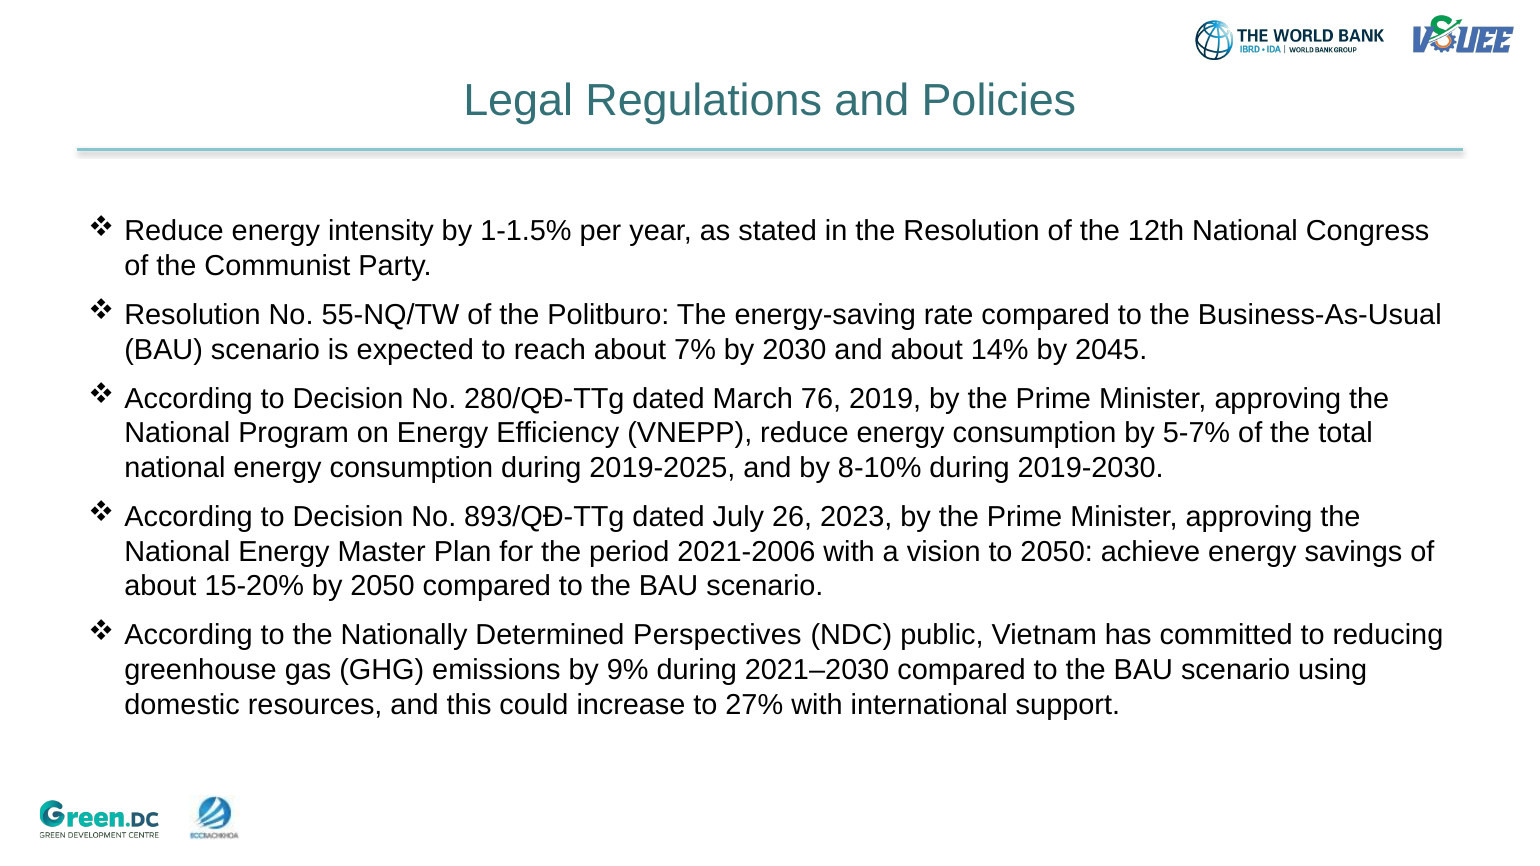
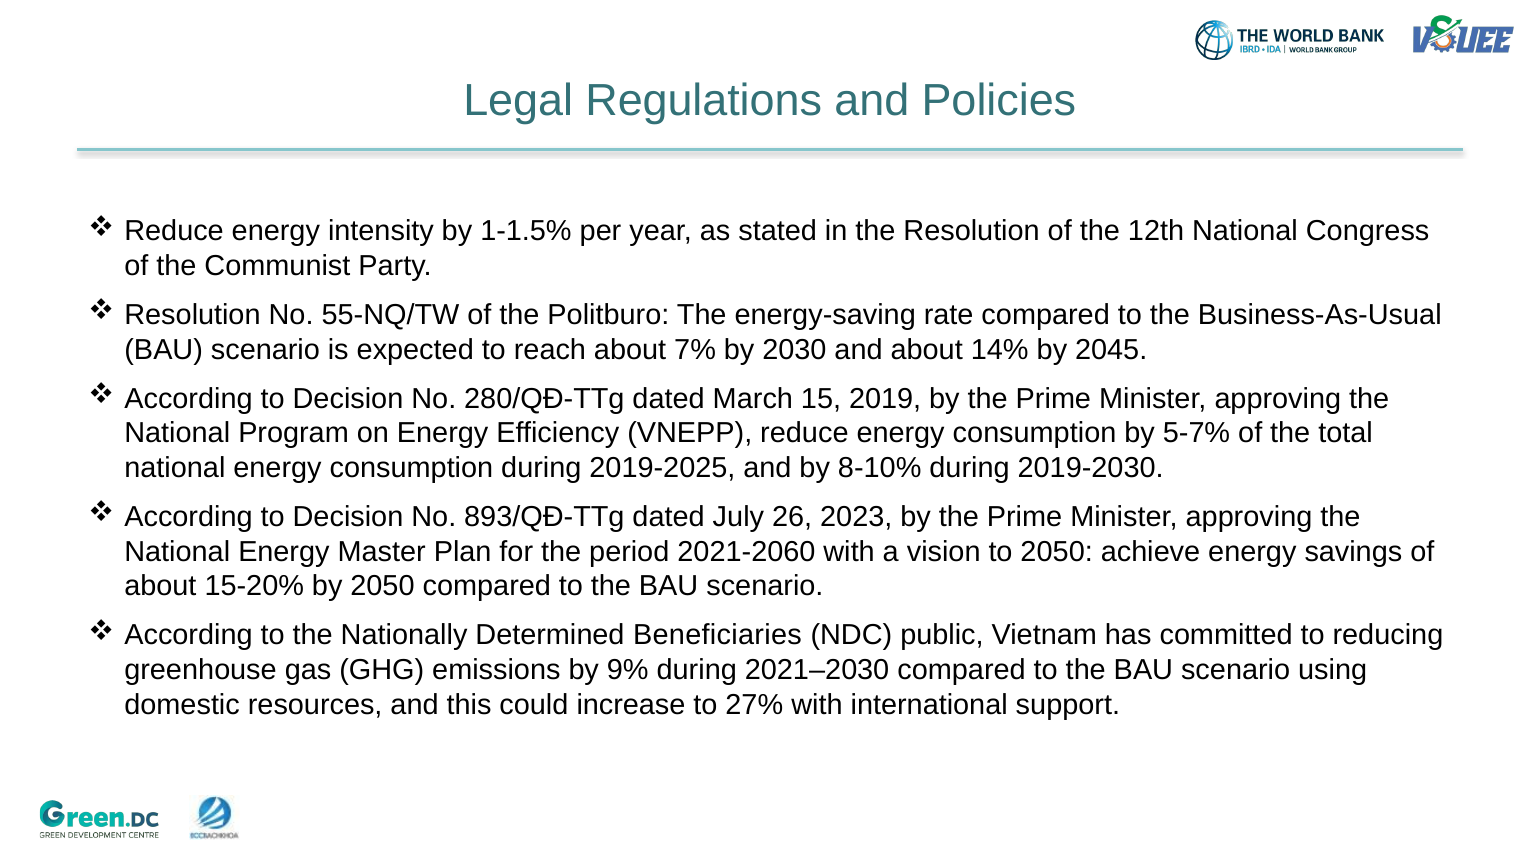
76: 76 -> 15
2021-2006: 2021-2006 -> 2021-2060
Perspectives: Perspectives -> Beneficiaries
